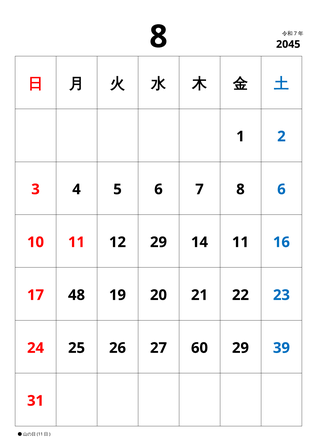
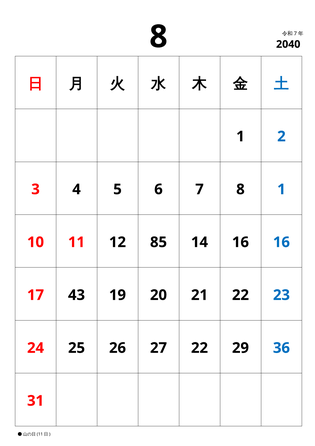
2045: 2045 -> 2040
8 6: 6 -> 1
12 29: 29 -> 85
14 11: 11 -> 16
48: 48 -> 43
27 60: 60 -> 22
39: 39 -> 36
